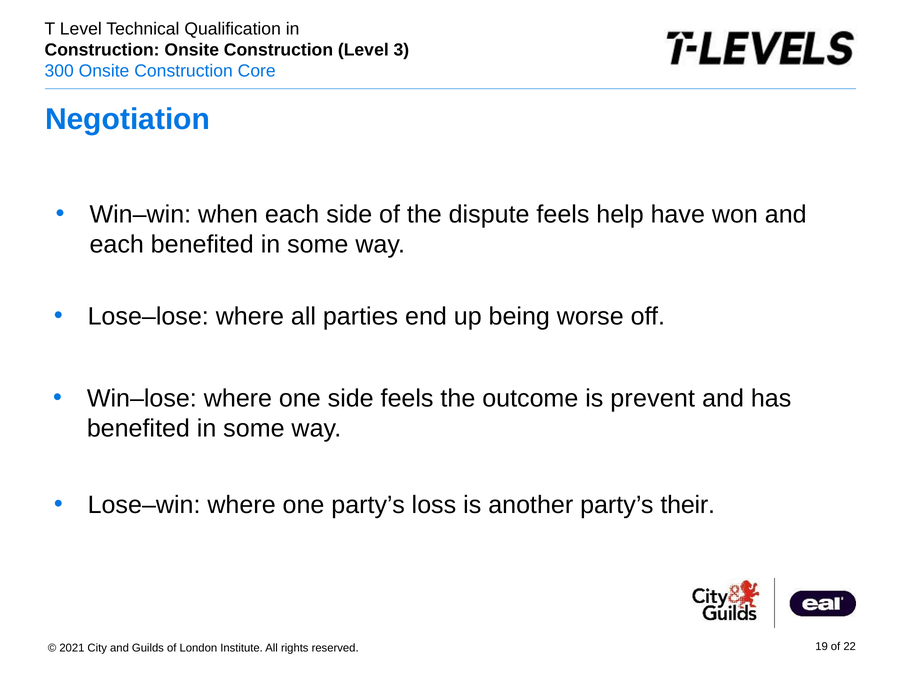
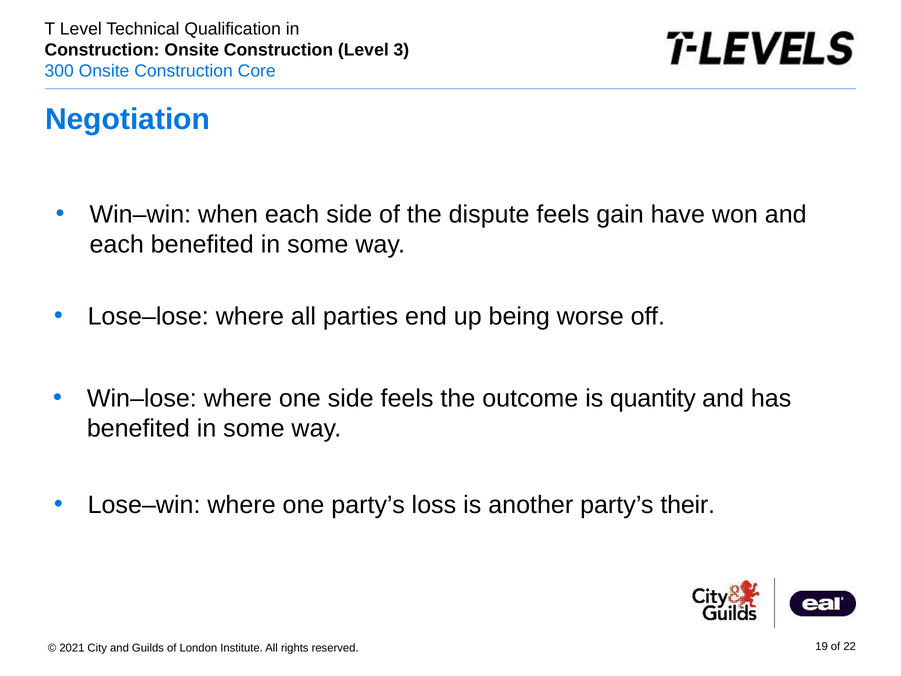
help: help -> gain
prevent: prevent -> quantity
